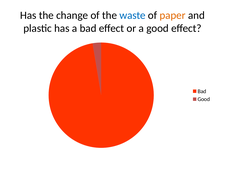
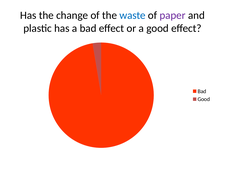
paper colour: orange -> purple
